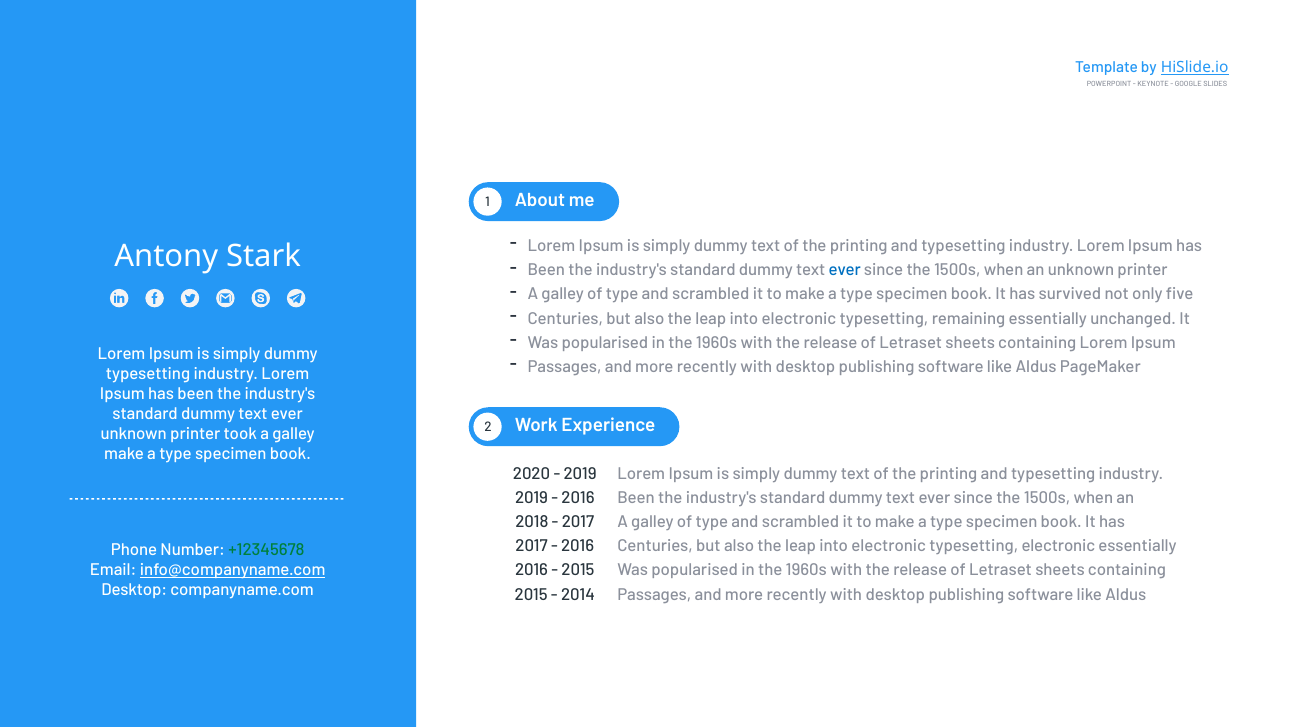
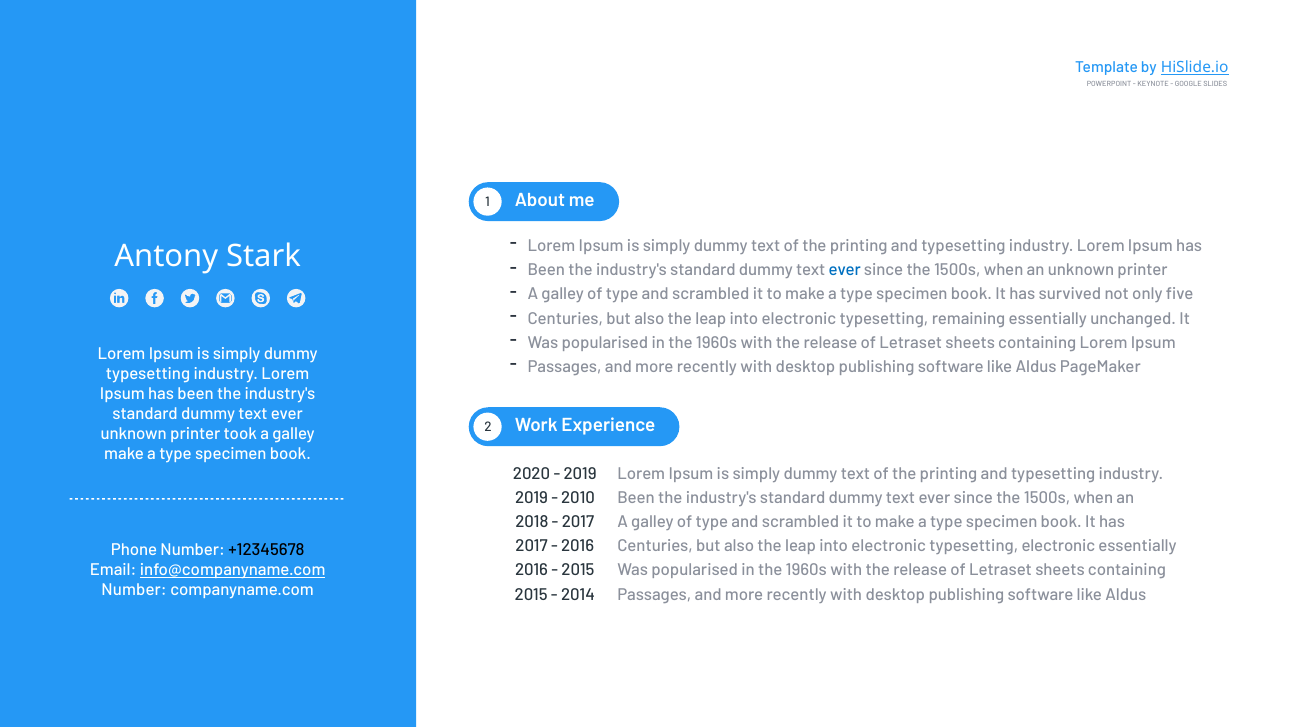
2016 at (578, 498): 2016 -> 2010
+12345678 colour: green -> black
Desktop at (134, 591): Desktop -> Number
